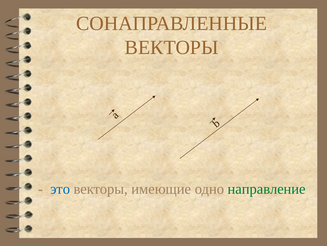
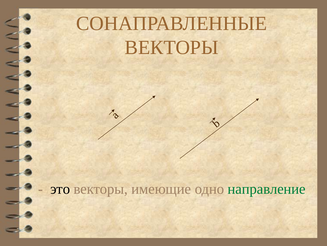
это colour: blue -> black
